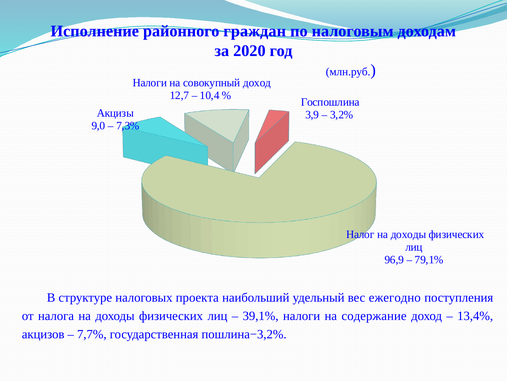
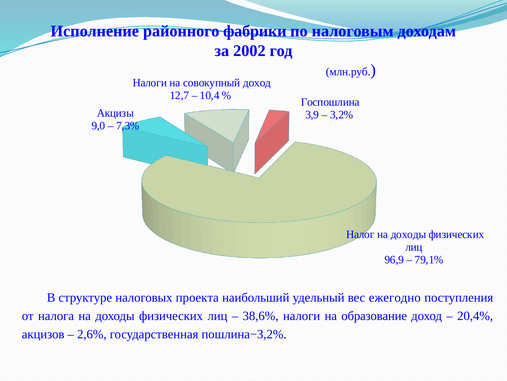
граждан: граждан -> фабрики
2020: 2020 -> 2002
39,1%: 39,1% -> 38,6%
содержание: содержание -> образование
13,4%: 13,4% -> 20,4%
7,7%: 7,7% -> 2,6%
